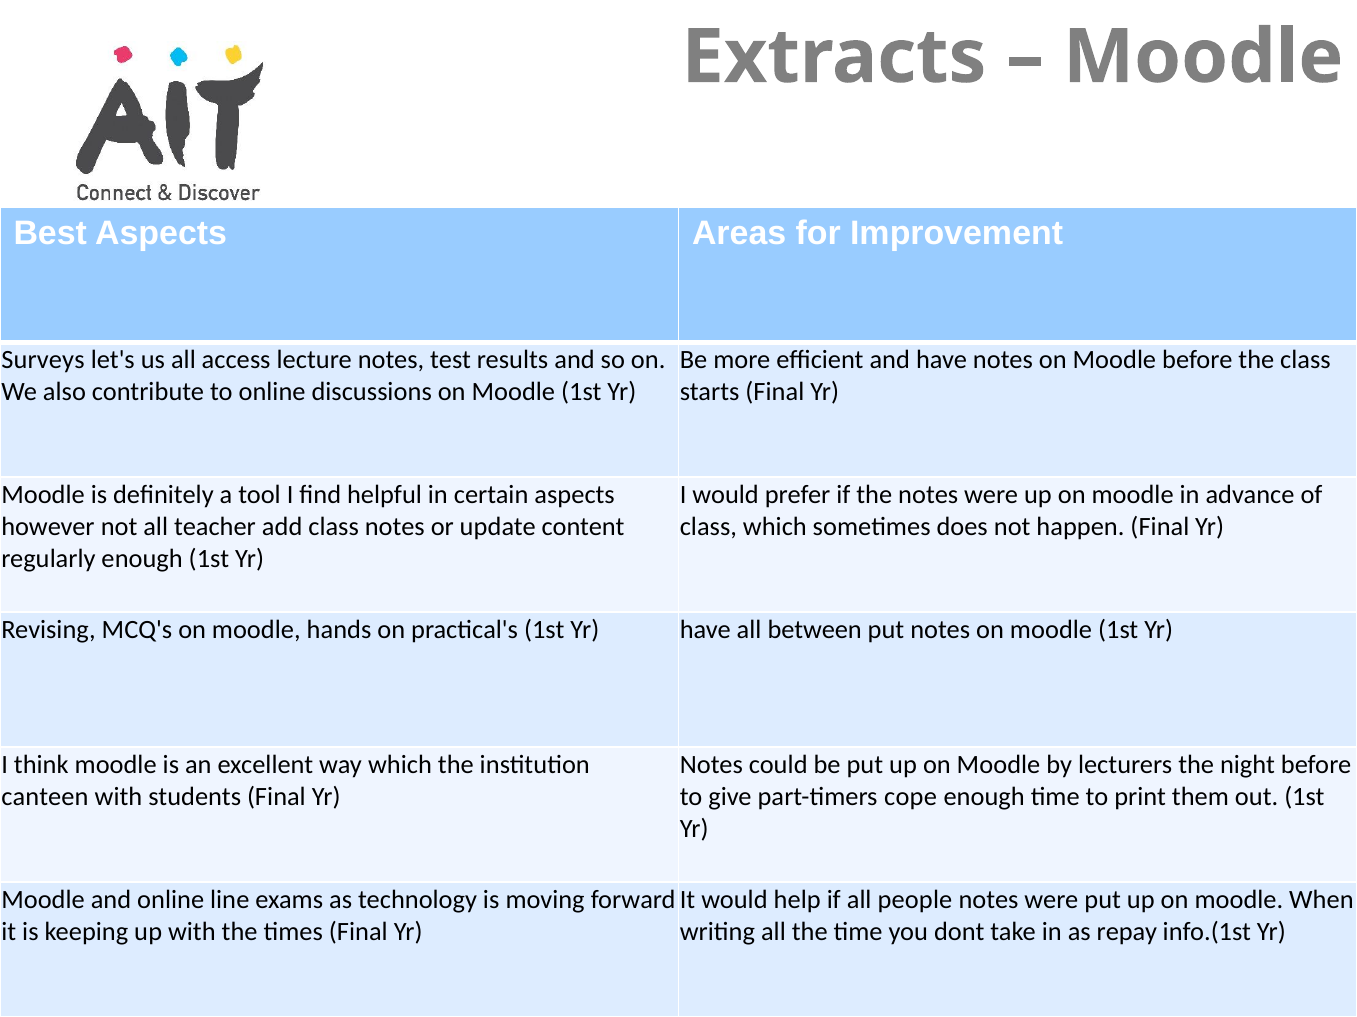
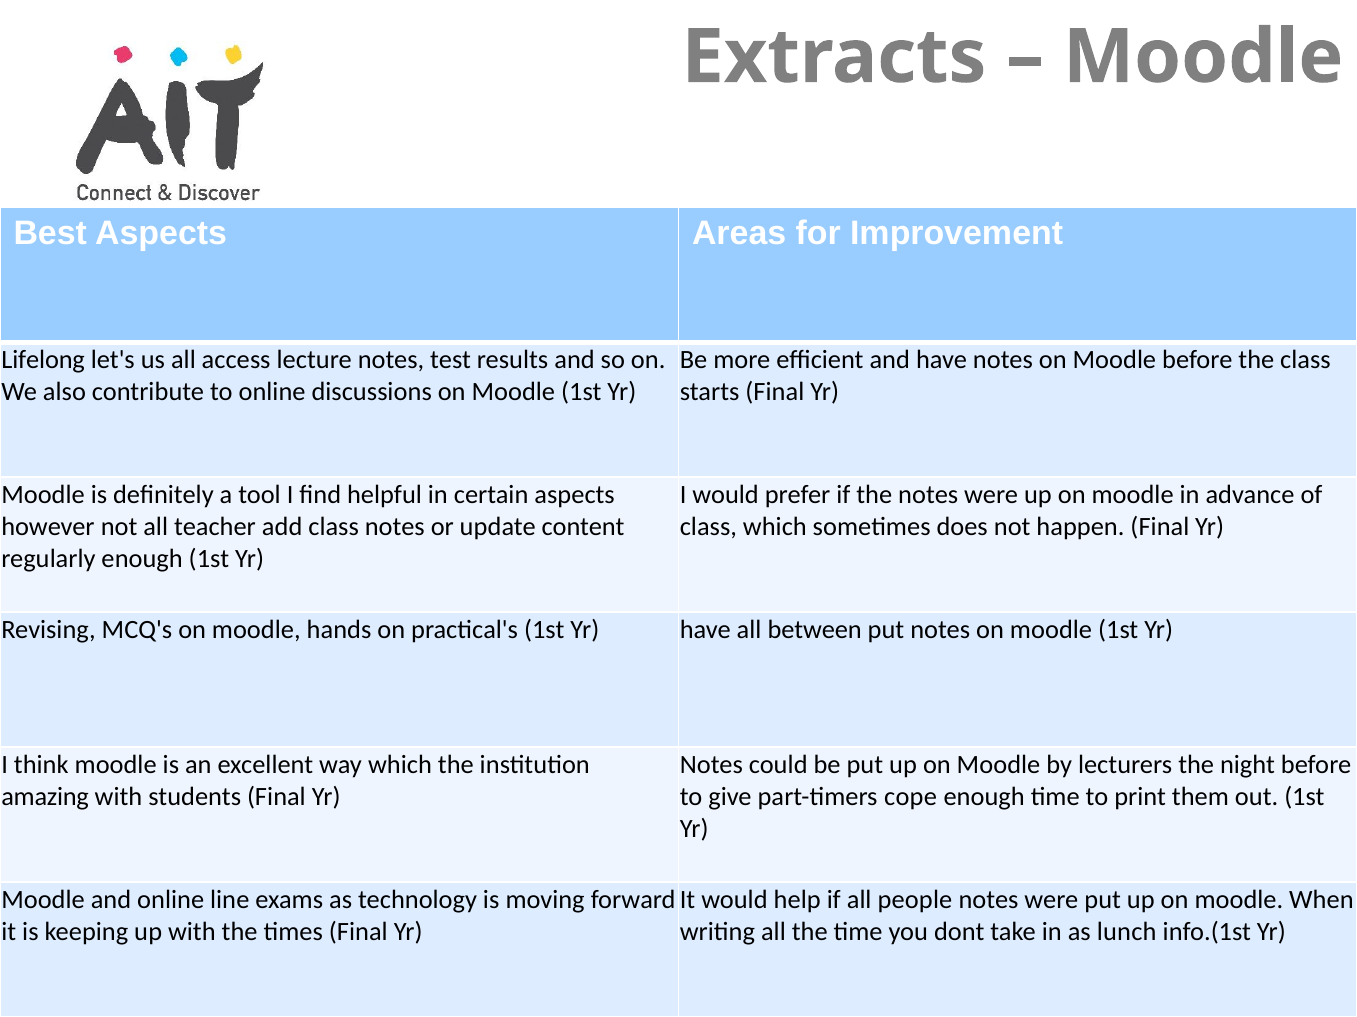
Surveys: Surveys -> Lifelong
canteen: canteen -> amazing
repay: repay -> lunch
